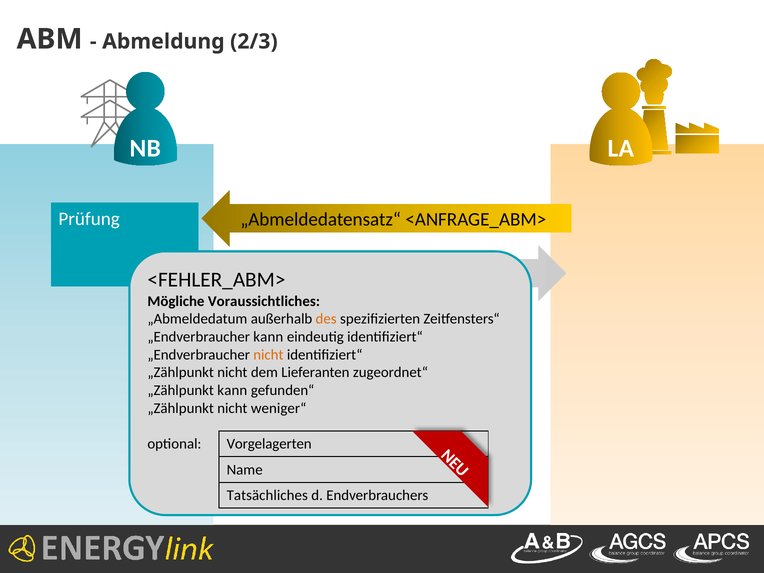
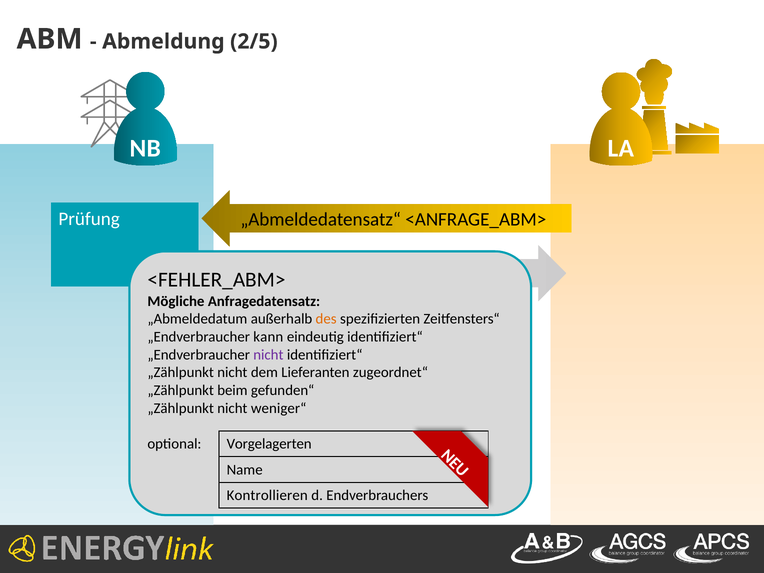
2/3: 2/3 -> 2/5
Voraussichtliches: Voraussichtliches -> Anfragedatensatz
nicht at (268, 355) colour: orange -> purple
„Zählpunkt kann: kann -> beim
Tatsächliches: Tatsächliches -> Kontrollieren
